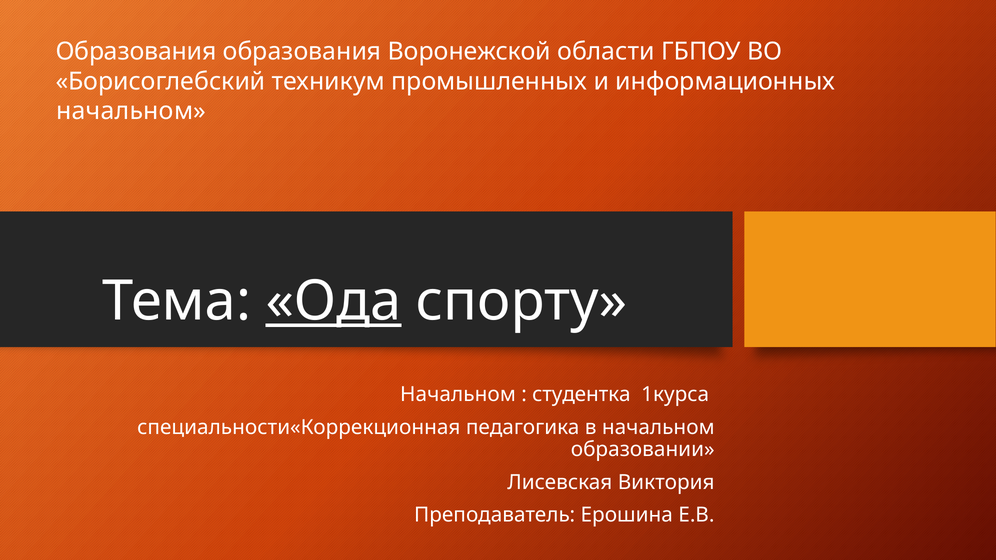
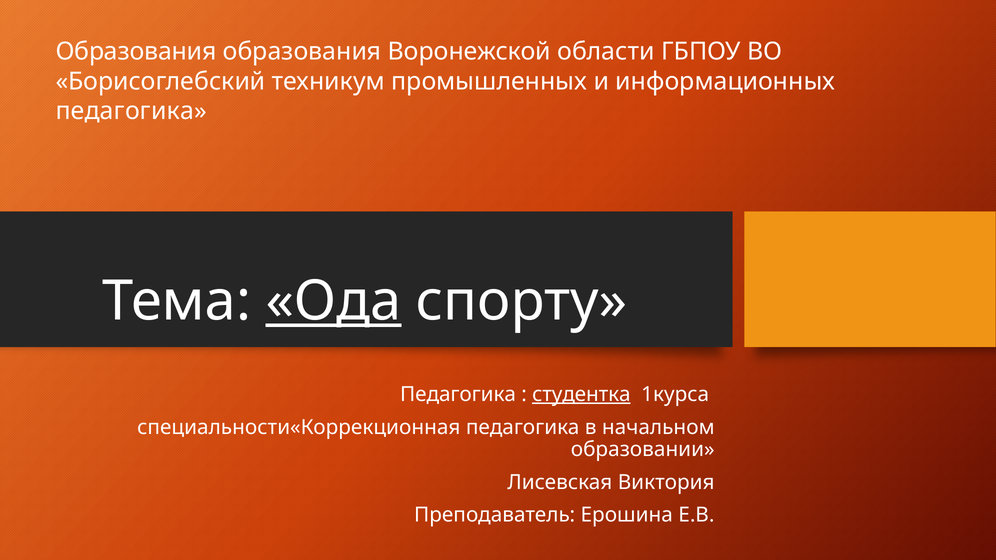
начальном at (131, 111): начальном -> педагогика
Начальном at (458, 395): Начальном -> Педагогика
студентка underline: none -> present
